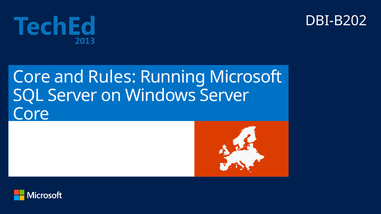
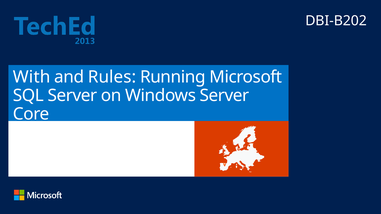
Core at (32, 77): Core -> With
